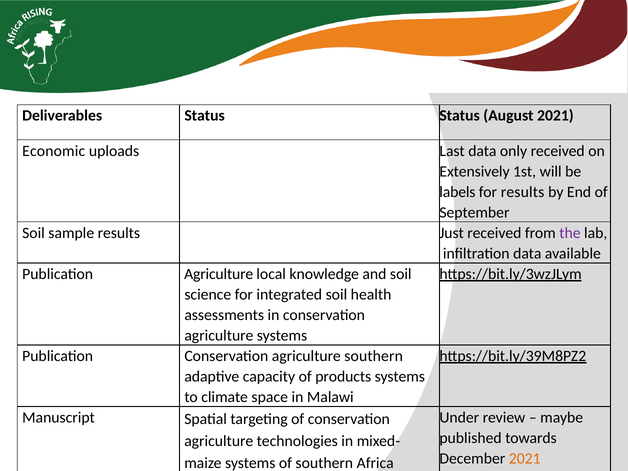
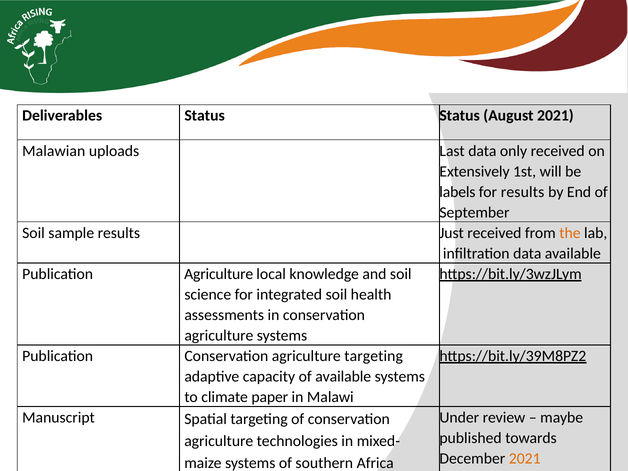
Economic: Economic -> Malawian
the colour: purple -> orange
agriculture southern: southern -> targeting
of products: products -> available
space: space -> paper
